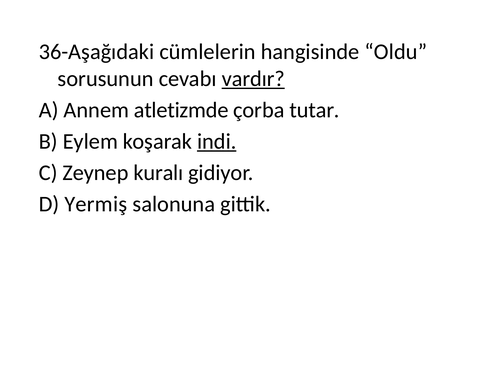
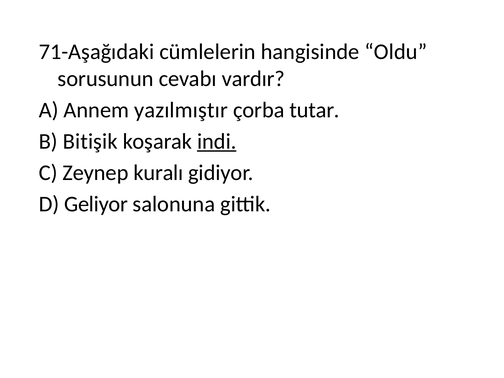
36-Aşağıdaki: 36-Aşağıdaki -> 71-Aşağıdaki
vardır underline: present -> none
atletizmde: atletizmde -> yazılmıştır
Eylem: Eylem -> Bitişik
Yermiş: Yermiş -> Geliyor
